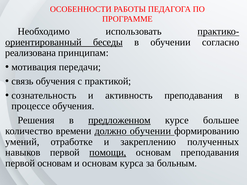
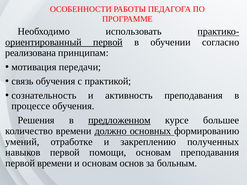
беседы at (108, 42): беседы -> первой
должно обучении: обучении -> основных
помощи underline: present -> none
первой основам: основам -> времени
курса: курса -> основ
